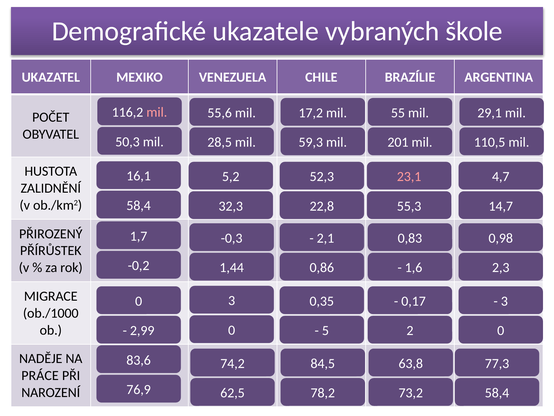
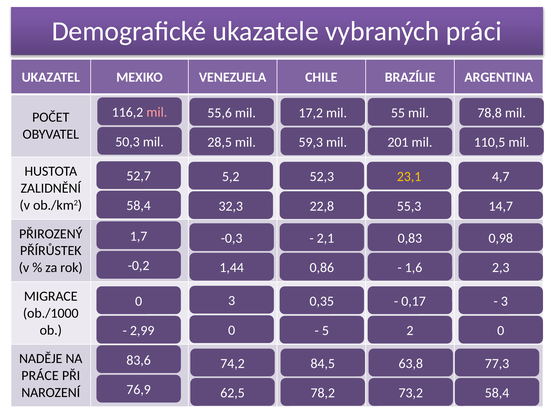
škole: škole -> práci
29,1: 29,1 -> 78,8
16,1: 16,1 -> 52,7
23,1 colour: pink -> yellow
